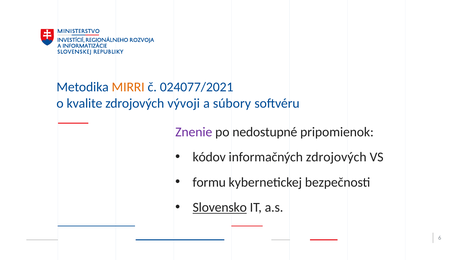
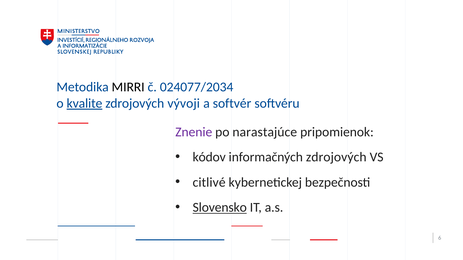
MIRRI colour: orange -> black
024077/2021: 024077/2021 -> 024077/2034
kvalite underline: none -> present
súbory: súbory -> softvér
nedostupné: nedostupné -> narastajúce
formu: formu -> citlivé
